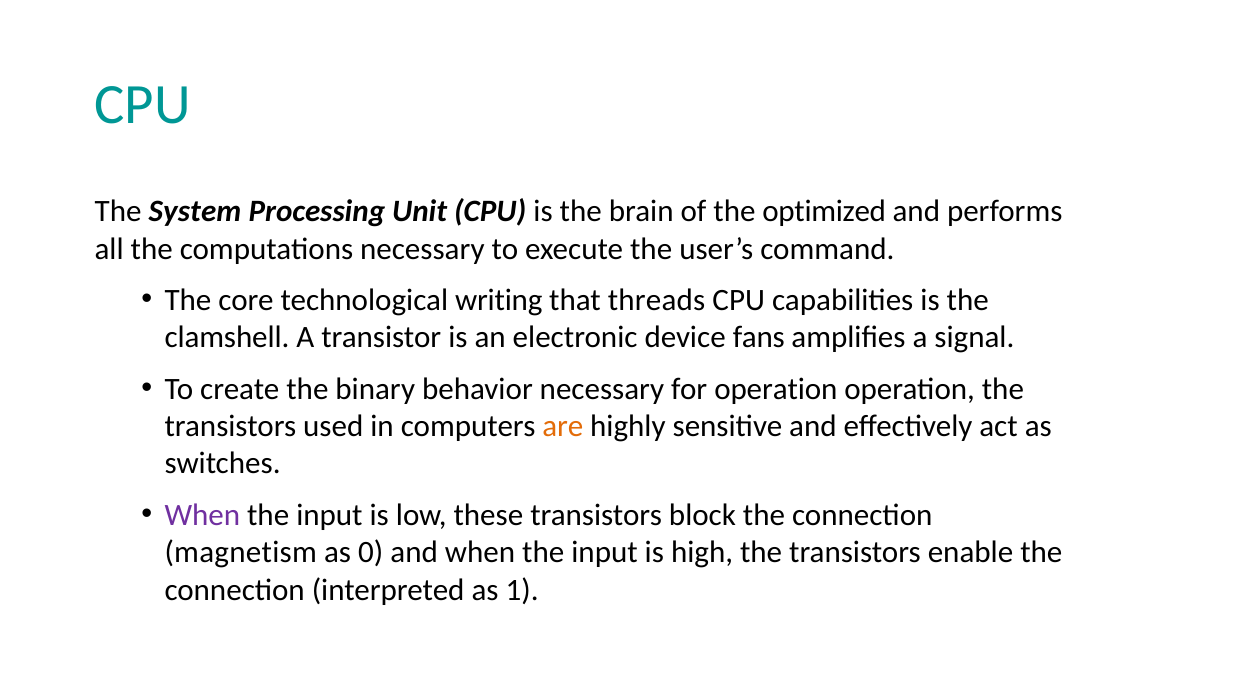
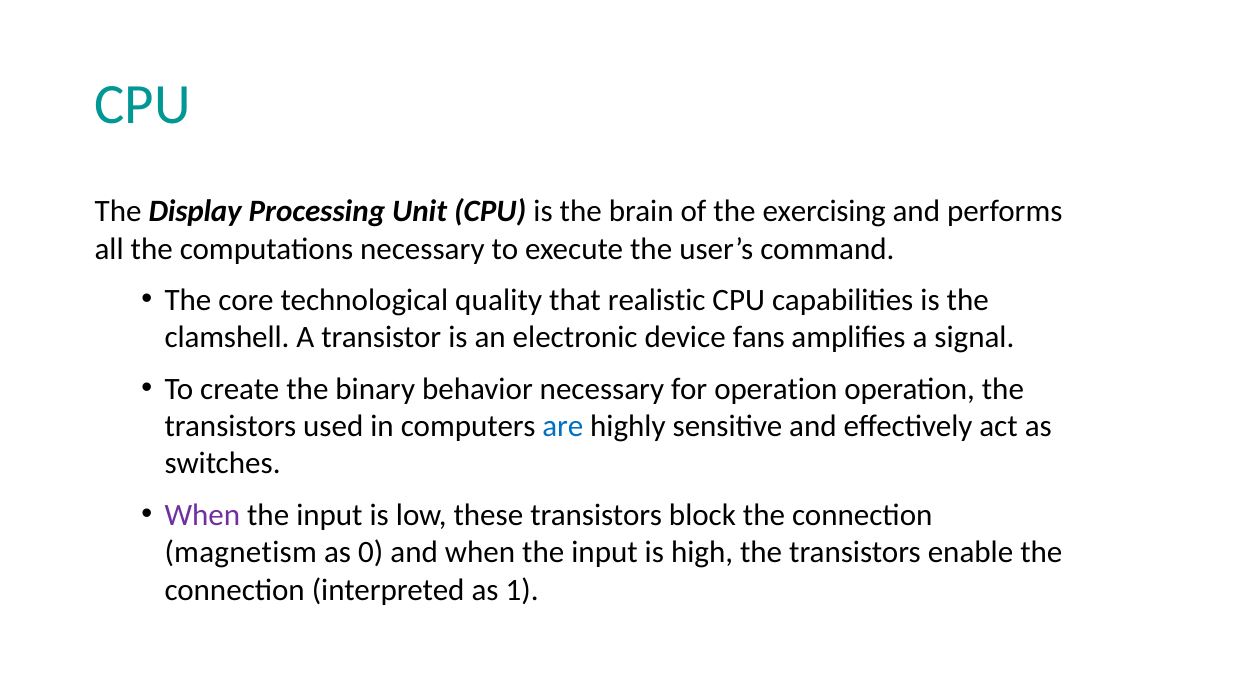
System: System -> Display
optimized: optimized -> exercising
writing: writing -> quality
threads: threads -> realistic
are colour: orange -> blue
